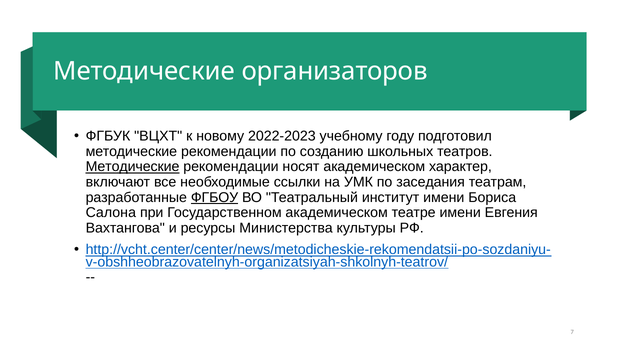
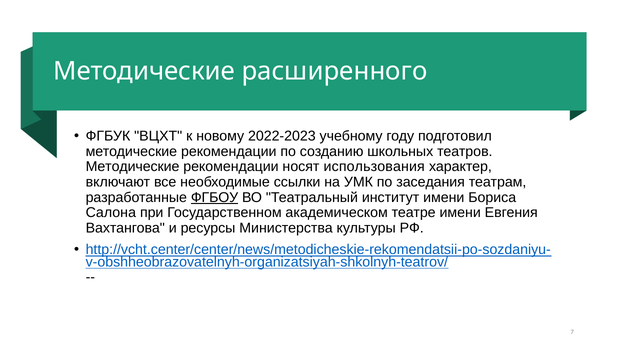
организаторов: организаторов -> расширенного
Методические at (133, 167) underline: present -> none
носят академическом: академическом -> использования
